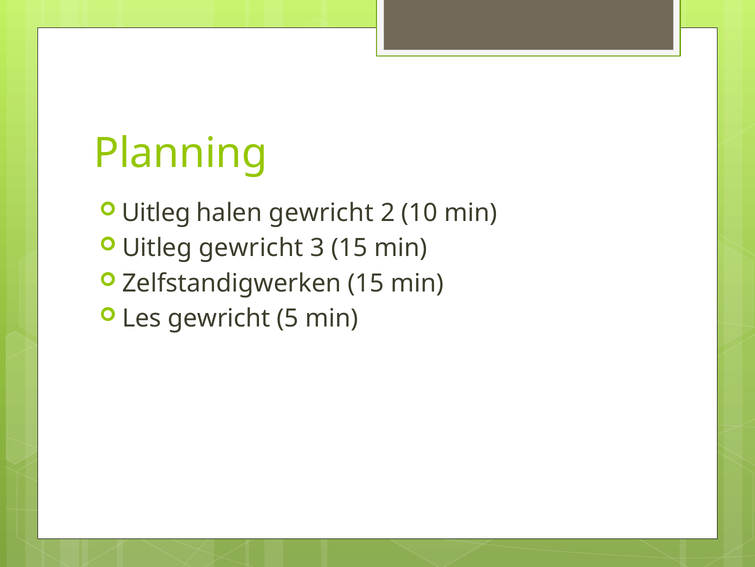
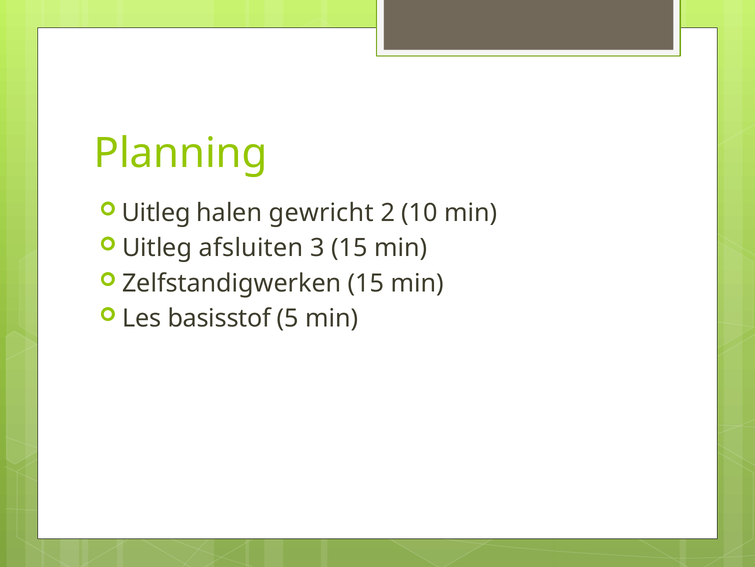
Uitleg gewricht: gewricht -> afsluiten
Les gewricht: gewricht -> basisstof
